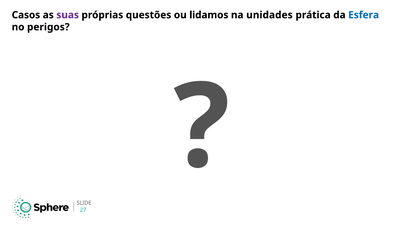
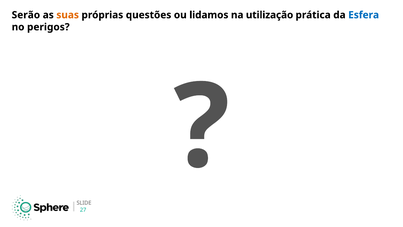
Casos: Casos -> Serão
suas colour: purple -> orange
unidades: unidades -> utilização
